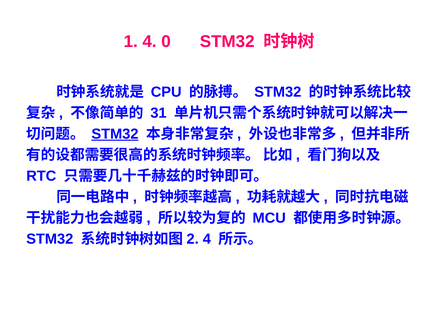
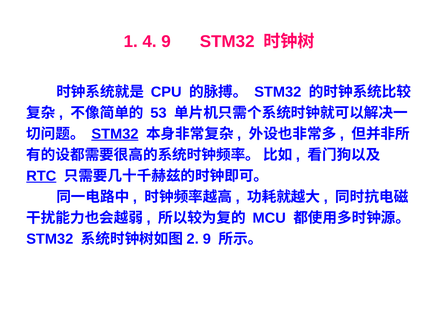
4 0: 0 -> 9
31: 31 -> 53
RTC underline: none -> present
4 at (207, 239): 4 -> 9
